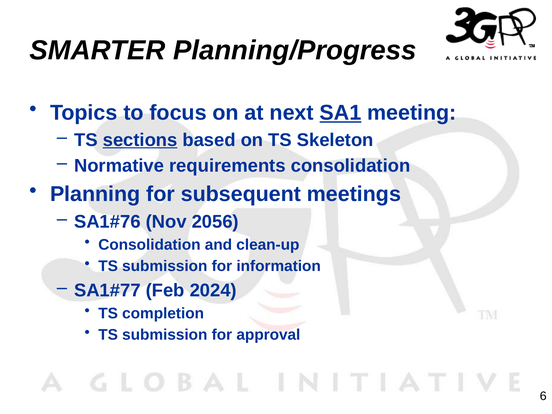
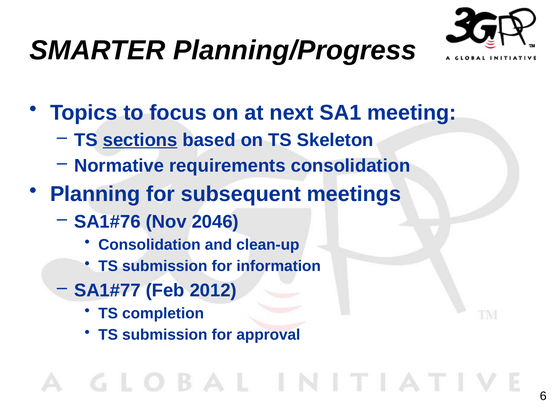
SA1 underline: present -> none
2056: 2056 -> 2046
2024: 2024 -> 2012
